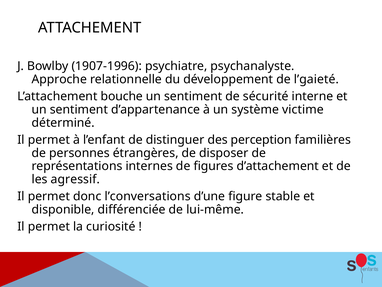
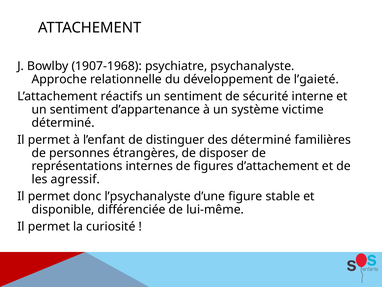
1907-1996: 1907-1996 -> 1907-1968
bouche: bouche -> réactifs
des perception: perception -> déterminé
l’conversations: l’conversations -> l’psychanalyste
